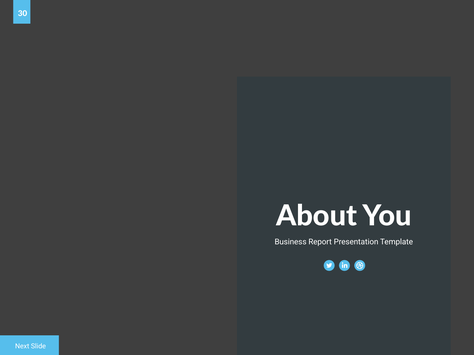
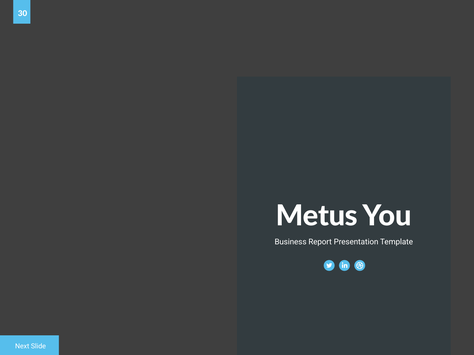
About: About -> Metus
